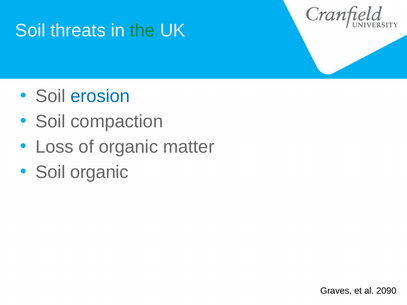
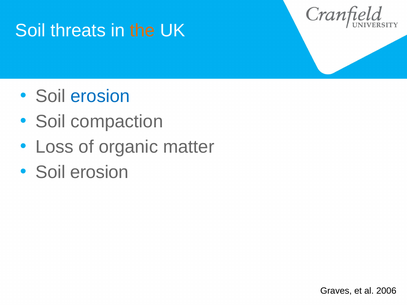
the colour: green -> orange
organic at (99, 172): organic -> erosion
2090: 2090 -> 2006
